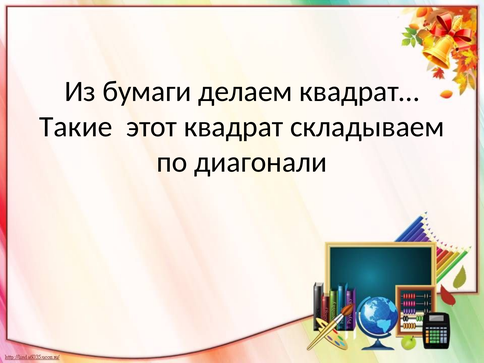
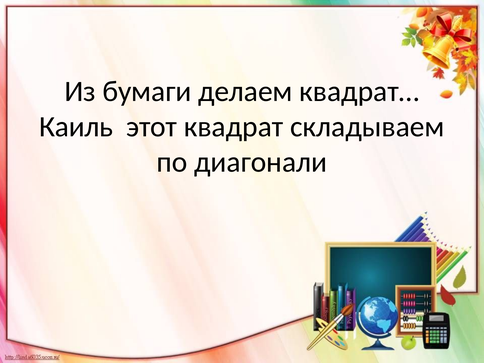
Такие: Такие -> Каиль
